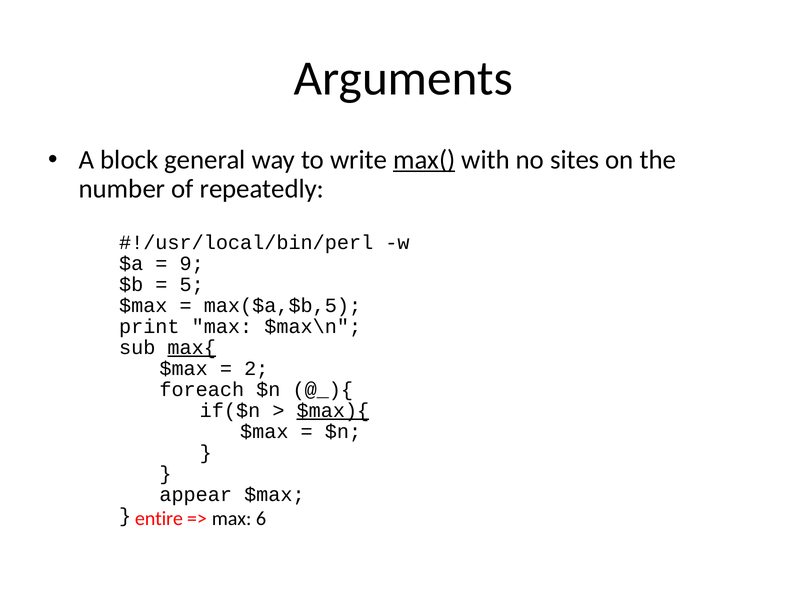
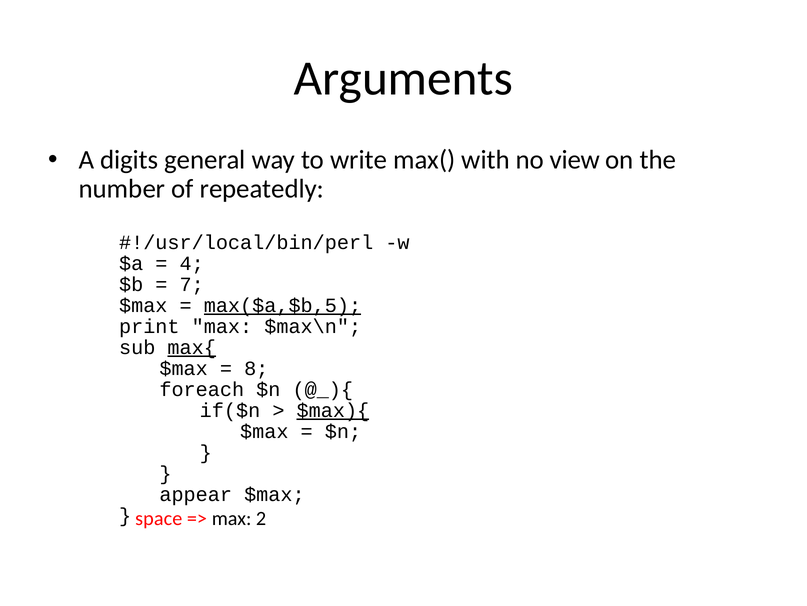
block: block -> digits
max( underline: present -> none
sites: sites -> view
9: 9 -> 4
5: 5 -> 7
max($a,$b,5 underline: none -> present
2: 2 -> 8
entire: entire -> space
6: 6 -> 2
